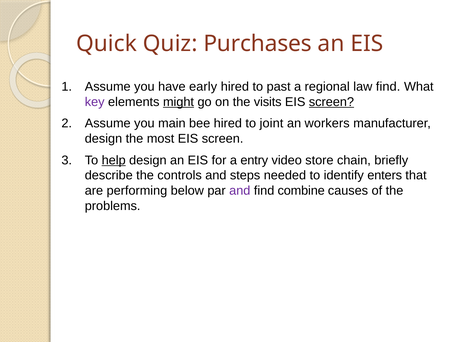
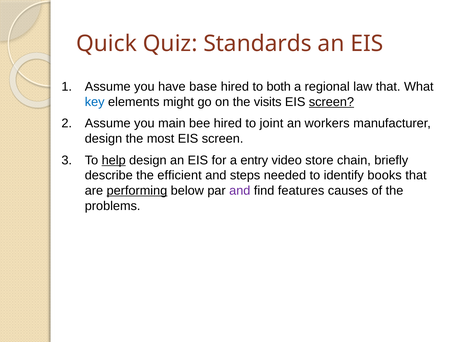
Purchases: Purchases -> Standards
early: early -> base
past: past -> both
law find: find -> that
key colour: purple -> blue
might underline: present -> none
controls: controls -> efficient
enters: enters -> books
performing underline: none -> present
combine: combine -> features
